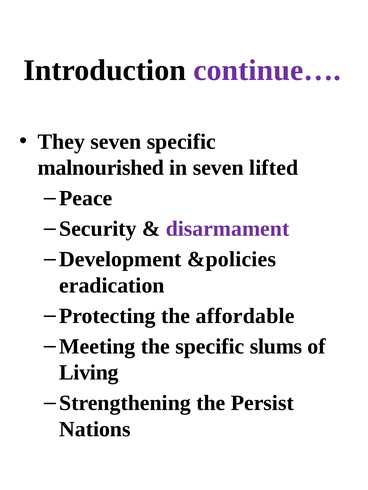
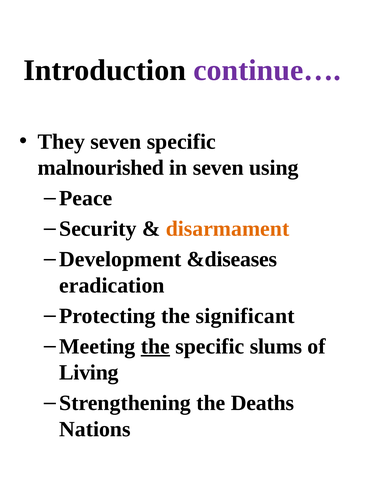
lifted: lifted -> using
disarmament colour: purple -> orange
&policies: &policies -> &diseases
affordable: affordable -> significant
the at (155, 347) underline: none -> present
Persist: Persist -> Deaths
